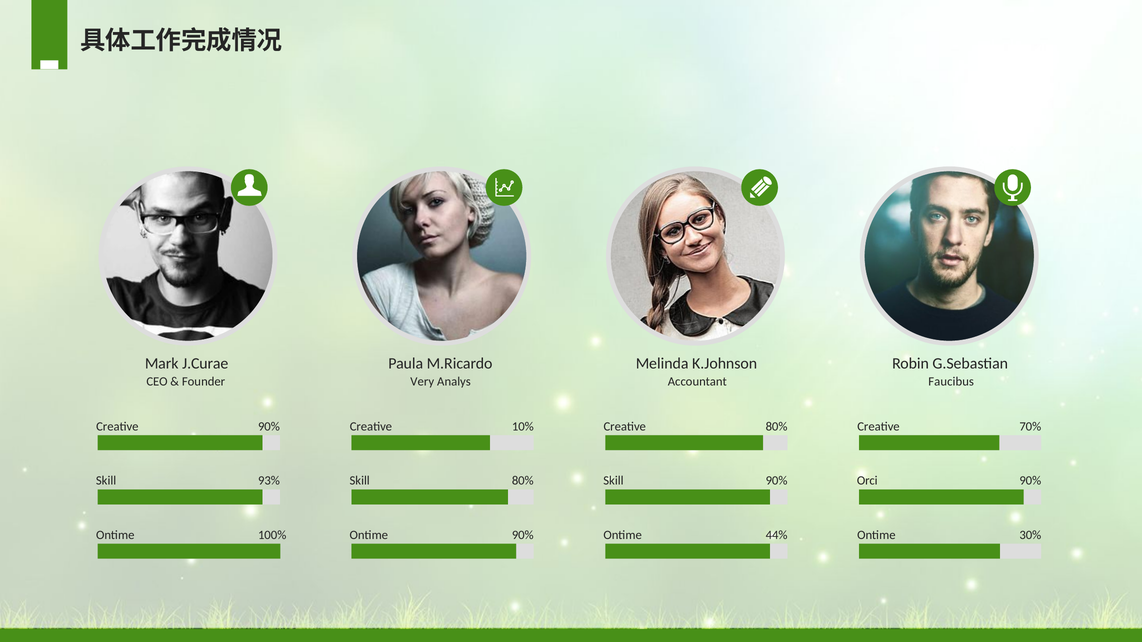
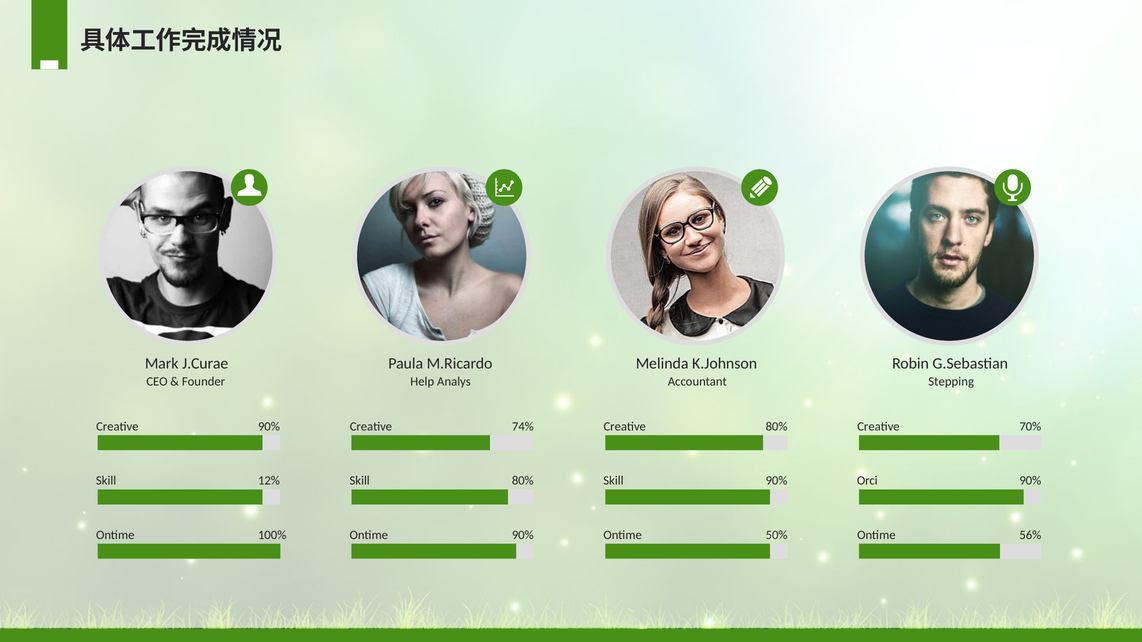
Very: Very -> Help
Faucibus: Faucibus -> Stepping
10%: 10% -> 74%
93%: 93% -> 12%
44%: 44% -> 50%
30%: 30% -> 56%
